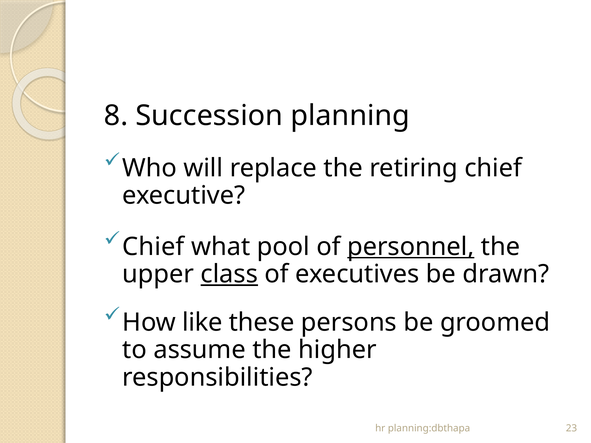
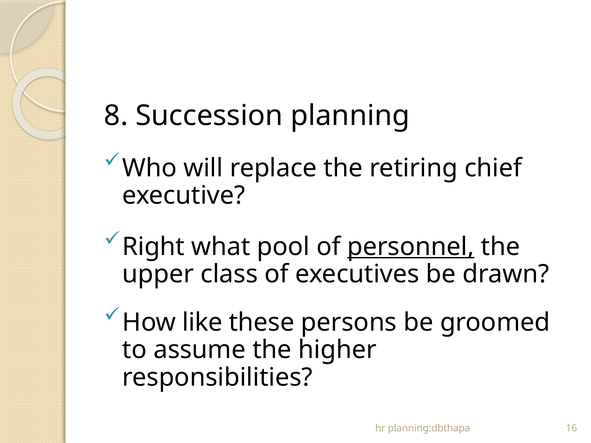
Chief at (153, 247): Chief -> Right
class underline: present -> none
23: 23 -> 16
